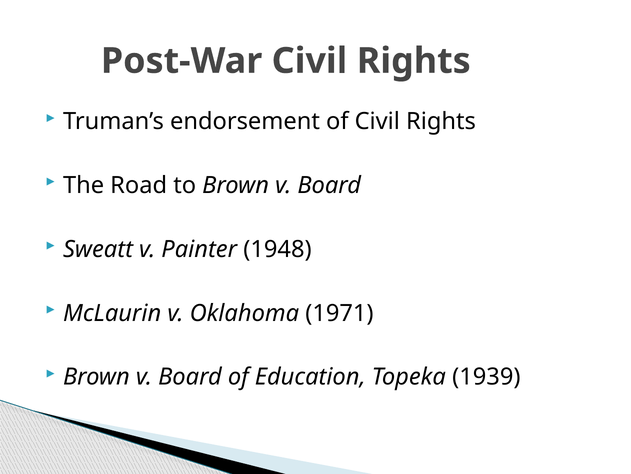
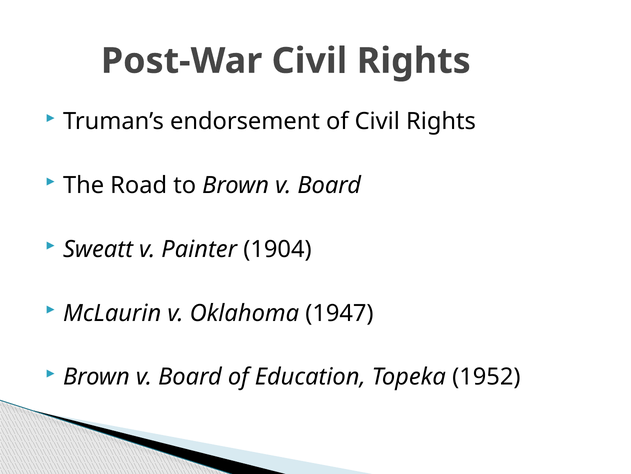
1948: 1948 -> 1904
1971: 1971 -> 1947
1939: 1939 -> 1952
